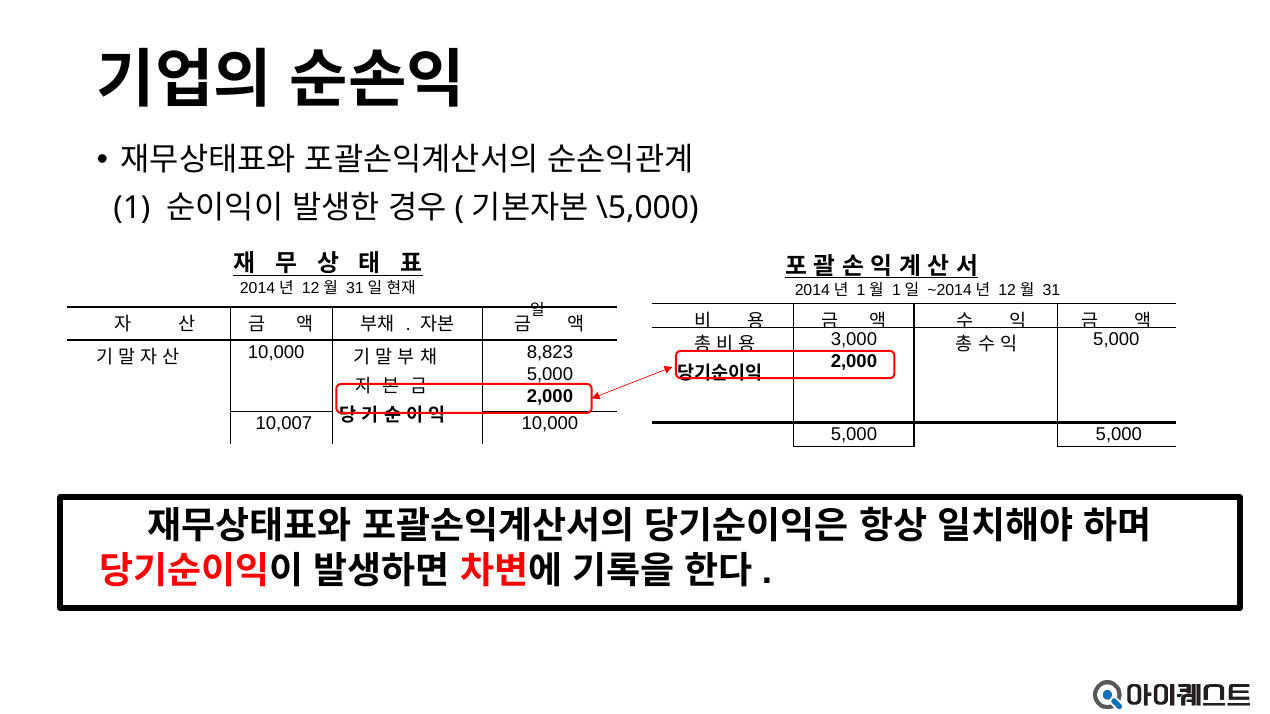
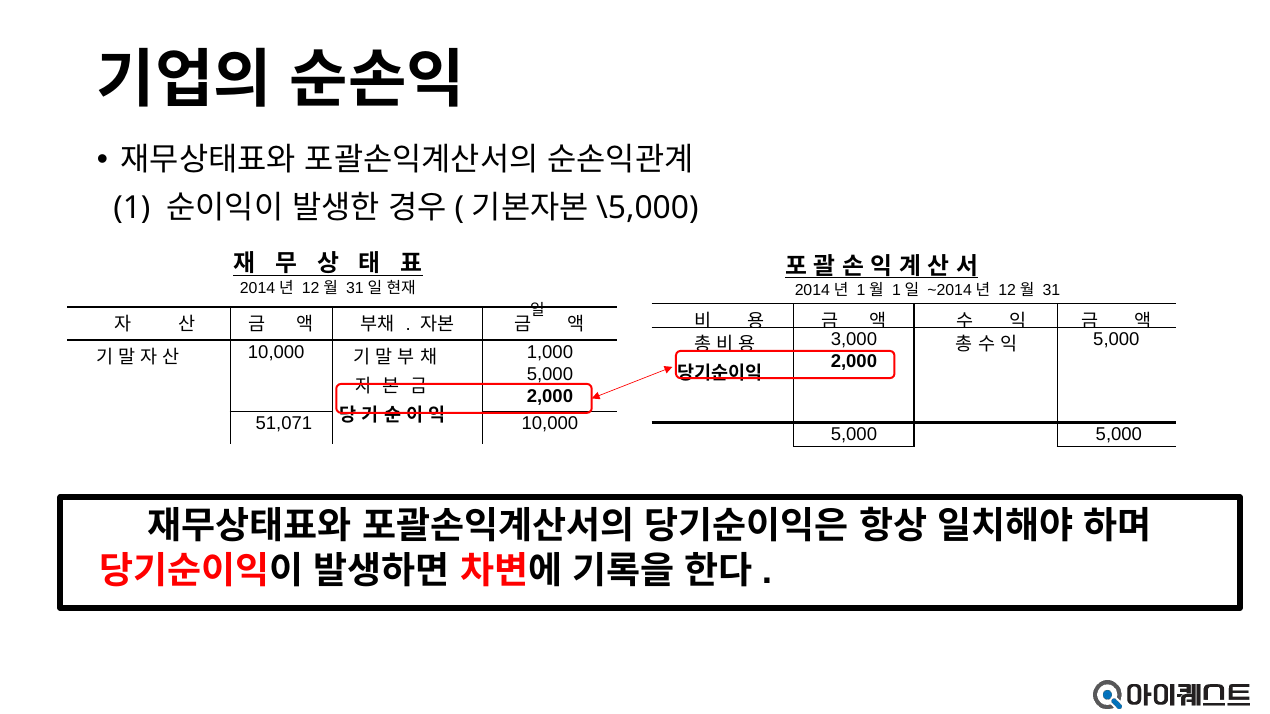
8,823: 8,823 -> 1,000
10,007: 10,007 -> 51,071
